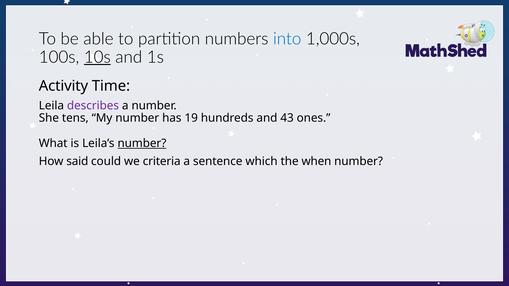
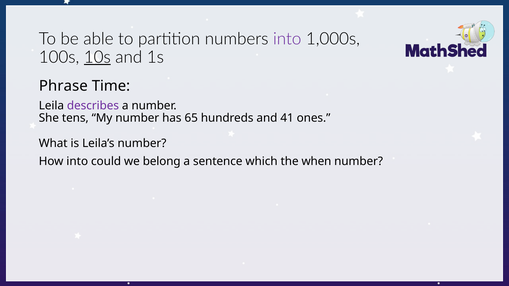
into at (287, 39) colour: blue -> purple
Activity: Activity -> Phrase
19: 19 -> 65
43: 43 -> 41
number at (142, 143) underline: present -> none
How said: said -> into
criteria: criteria -> belong
